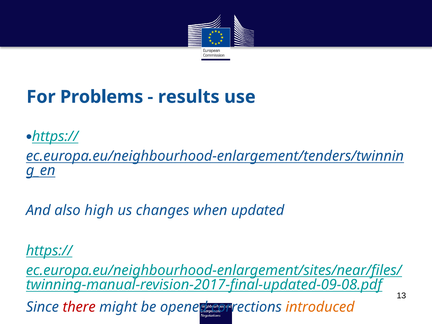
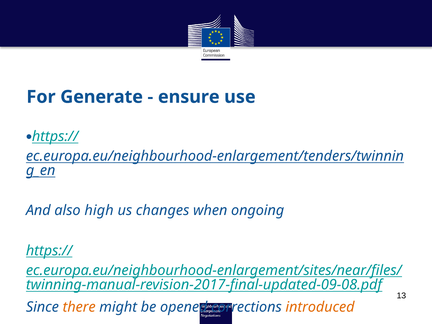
Problems: Problems -> Generate
results: results -> ensure
updated: updated -> ongoing
there colour: red -> orange
